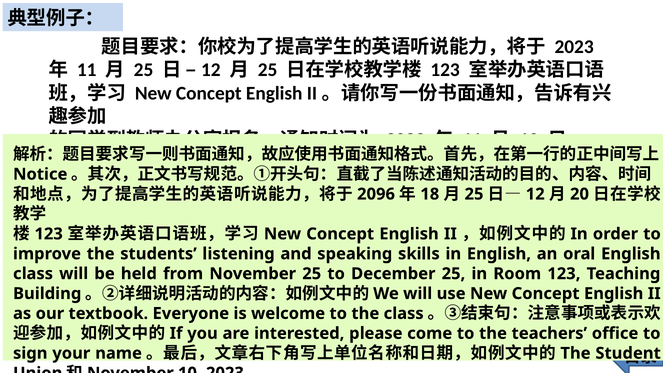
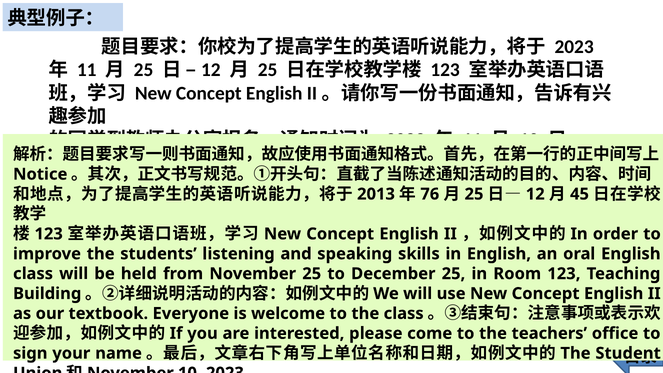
2096: 2096 -> 2013
18: 18 -> 76
20: 20 -> 45
